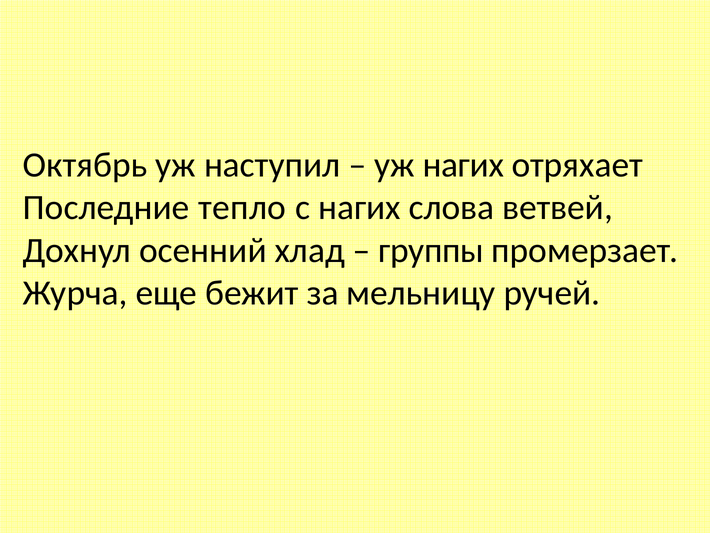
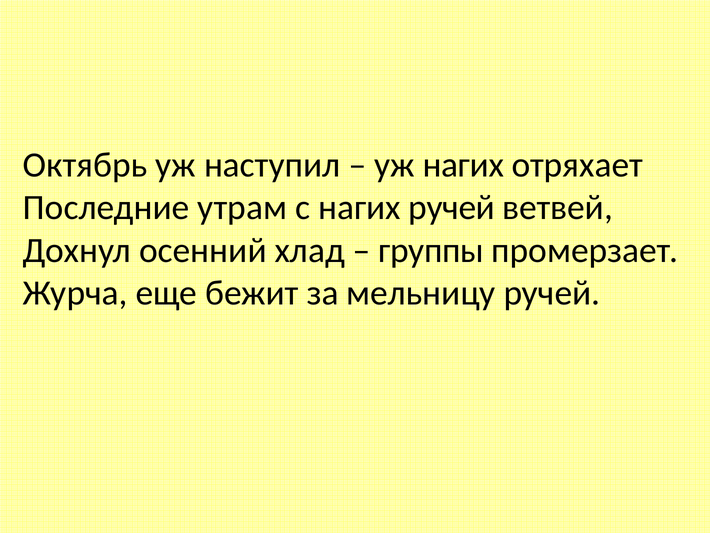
тепло: тепло -> утрам
нагих слова: слова -> ручей
